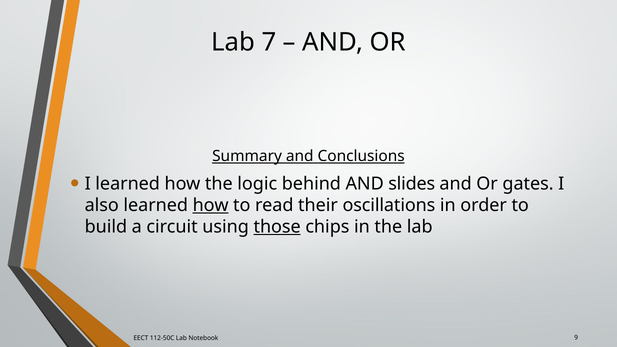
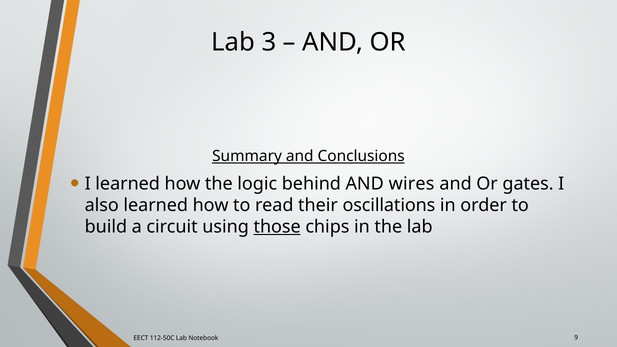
7: 7 -> 3
slides: slides -> wires
how at (211, 205) underline: present -> none
